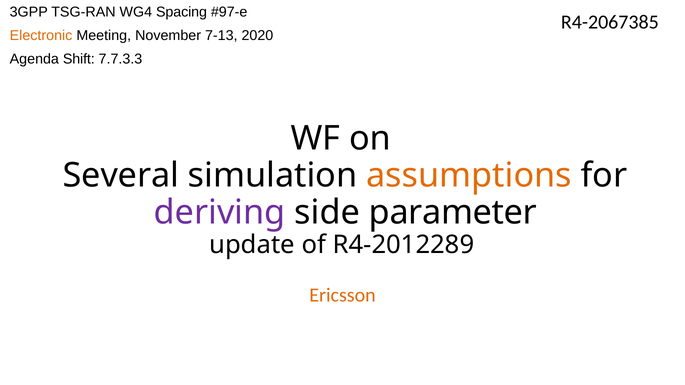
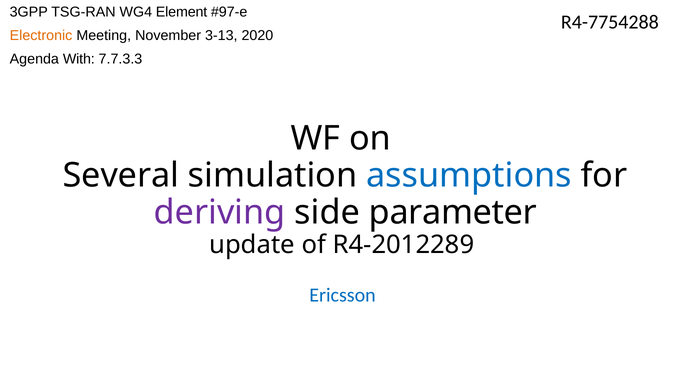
Spacing: Spacing -> Element
R4-2067385: R4-2067385 -> R4-7754288
7-13: 7-13 -> 3-13
Shift: Shift -> With
assumptions colour: orange -> blue
Ericsson colour: orange -> blue
